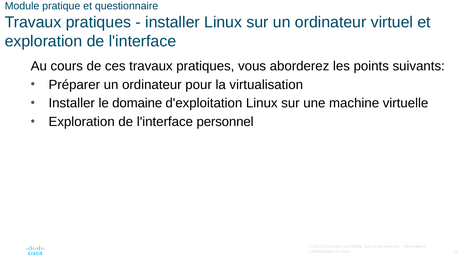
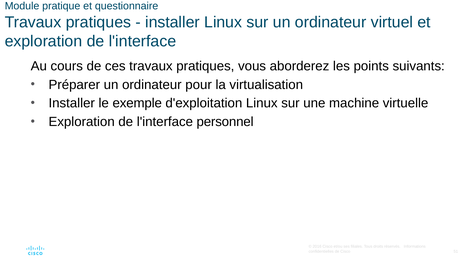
domaine: domaine -> exemple
